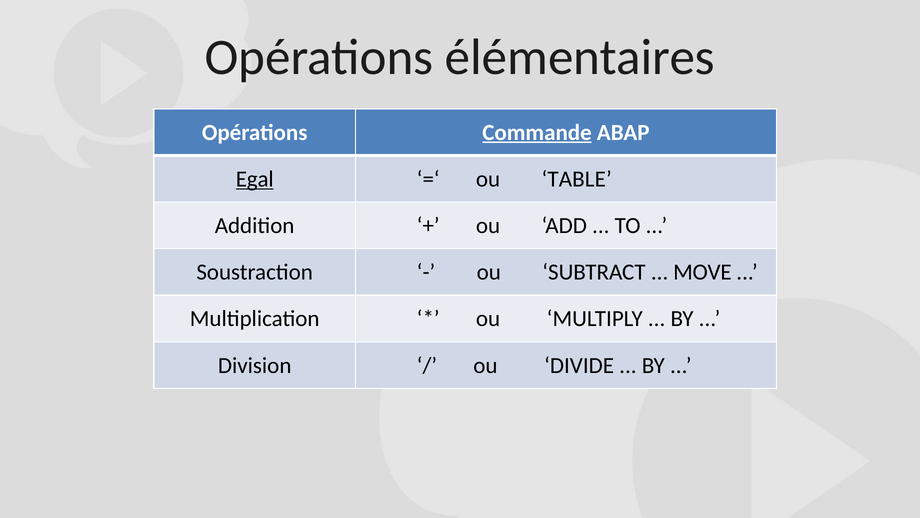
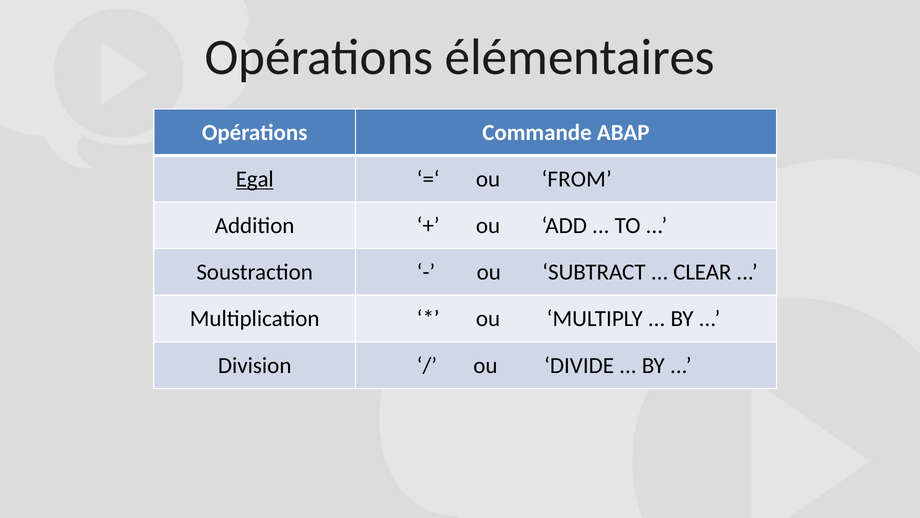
Commande underline: present -> none
TABLE: TABLE -> FROM
MOVE: MOVE -> CLEAR
